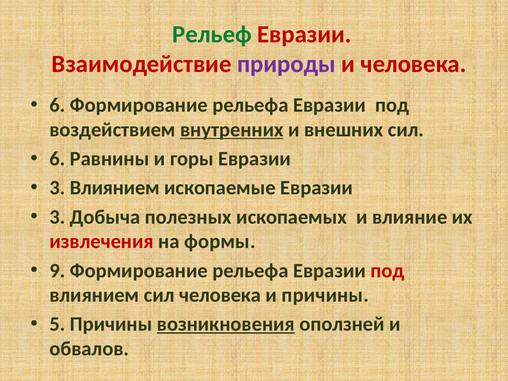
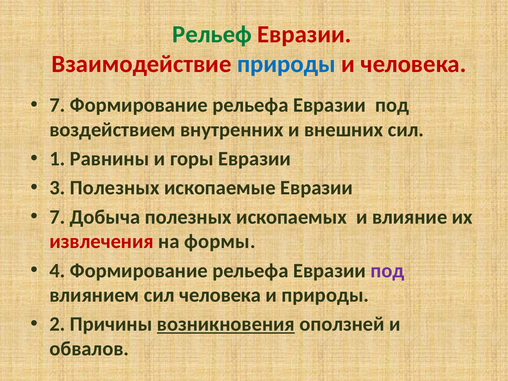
природы at (286, 64) colour: purple -> blue
6 at (57, 105): 6 -> 7
внутренних underline: present -> none
6 at (57, 159): 6 -> 1
3 Влиянием: Влиянием -> Полезных
3 at (57, 217): 3 -> 7
9: 9 -> 4
под at (387, 271) colour: red -> purple
и причины: причины -> природы
5: 5 -> 2
